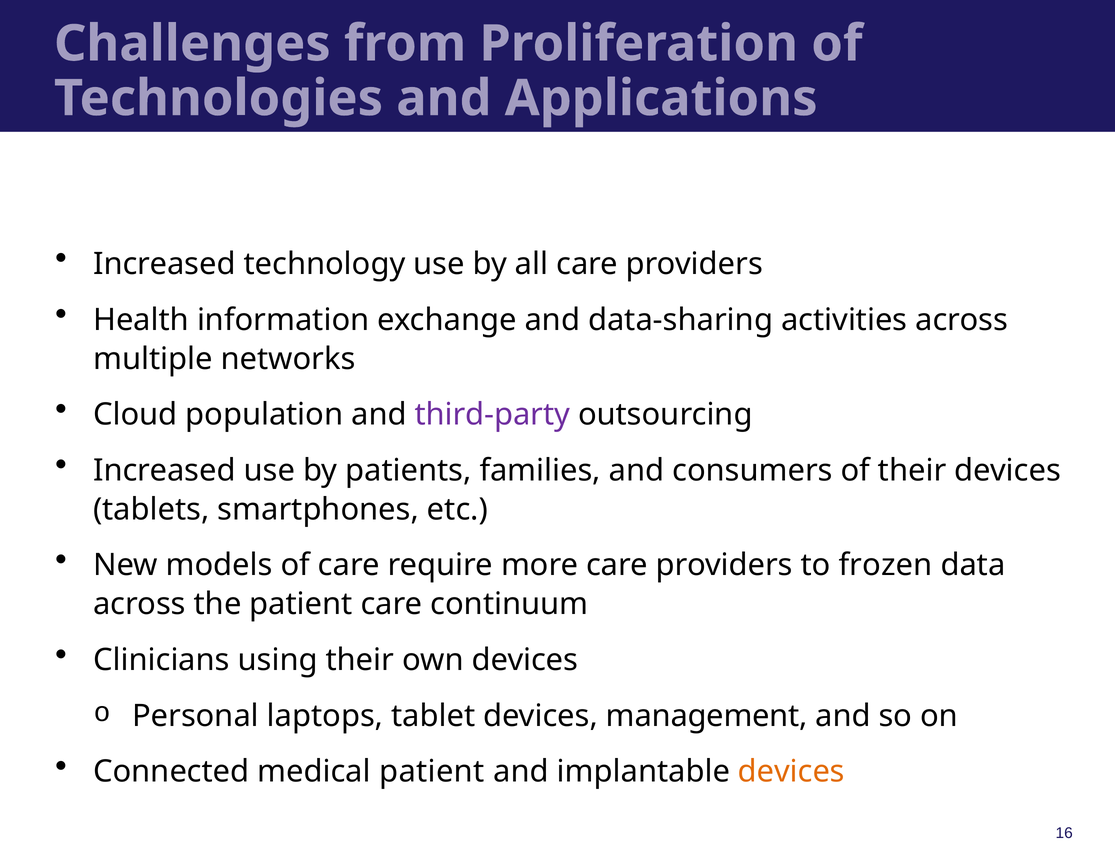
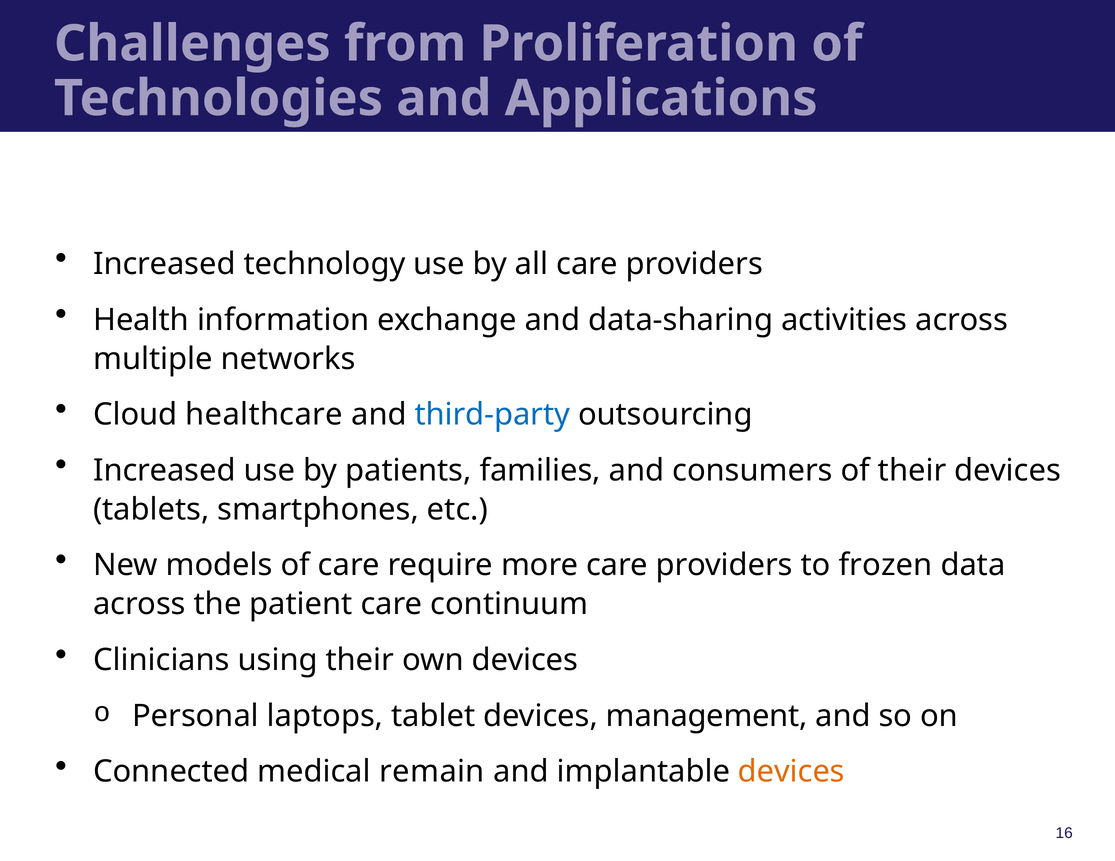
population: population -> healthcare
third-party colour: purple -> blue
medical patient: patient -> remain
